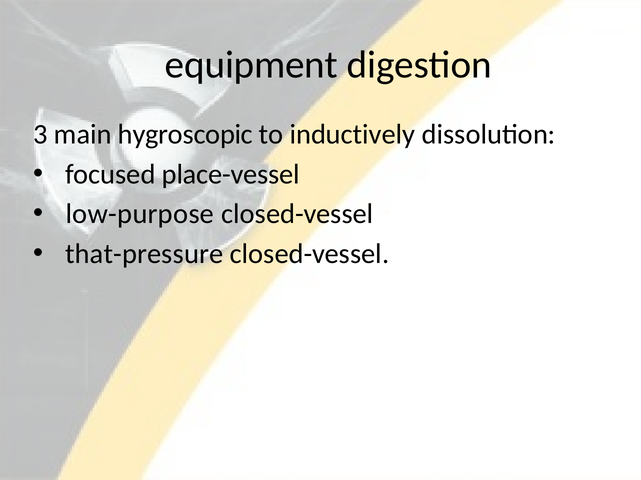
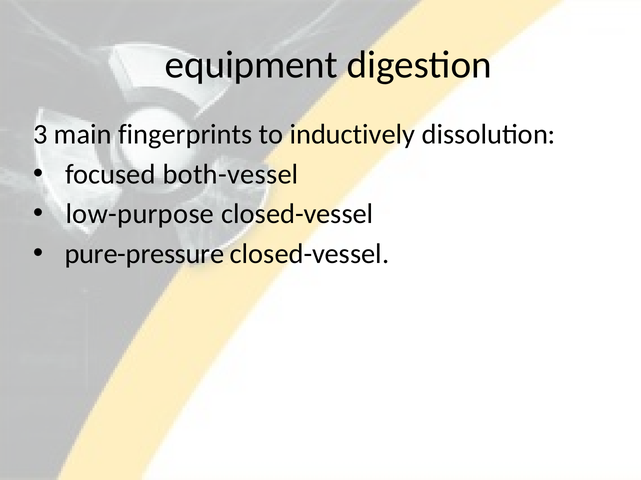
hygroscopic: hygroscopic -> fingerprints
place-vessel: place-vessel -> both-vessel
that-pressure: that-pressure -> pure-pressure
